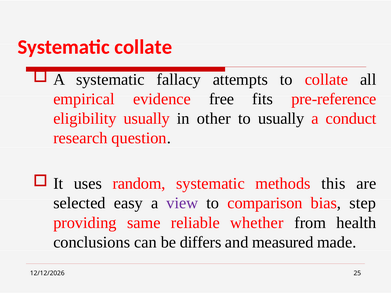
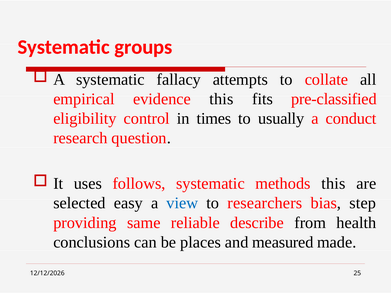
Systematic collate: collate -> groups
evidence free: free -> this
pre-reference: pre-reference -> pre-classified
eligibility usually: usually -> control
other: other -> times
random: random -> follows
view colour: purple -> blue
comparison: comparison -> researchers
whether: whether -> describe
differs: differs -> places
